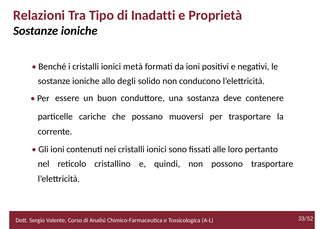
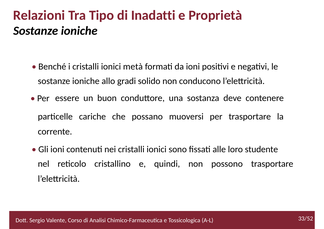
degli: degli -> gradi
pertanto: pertanto -> studente
